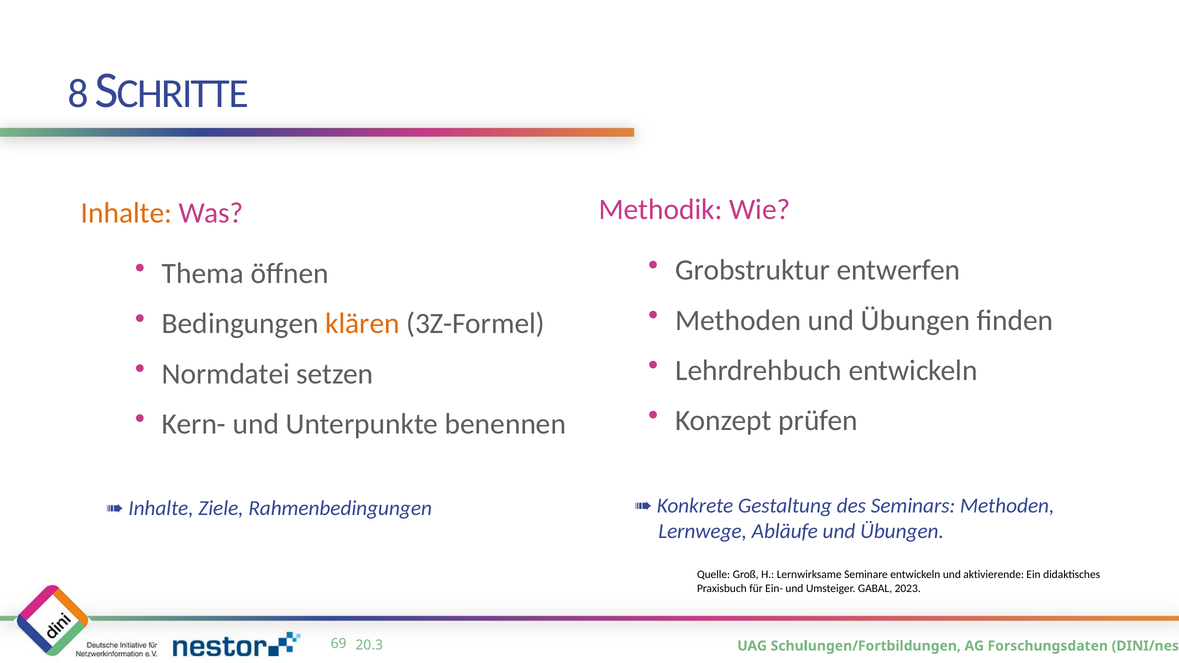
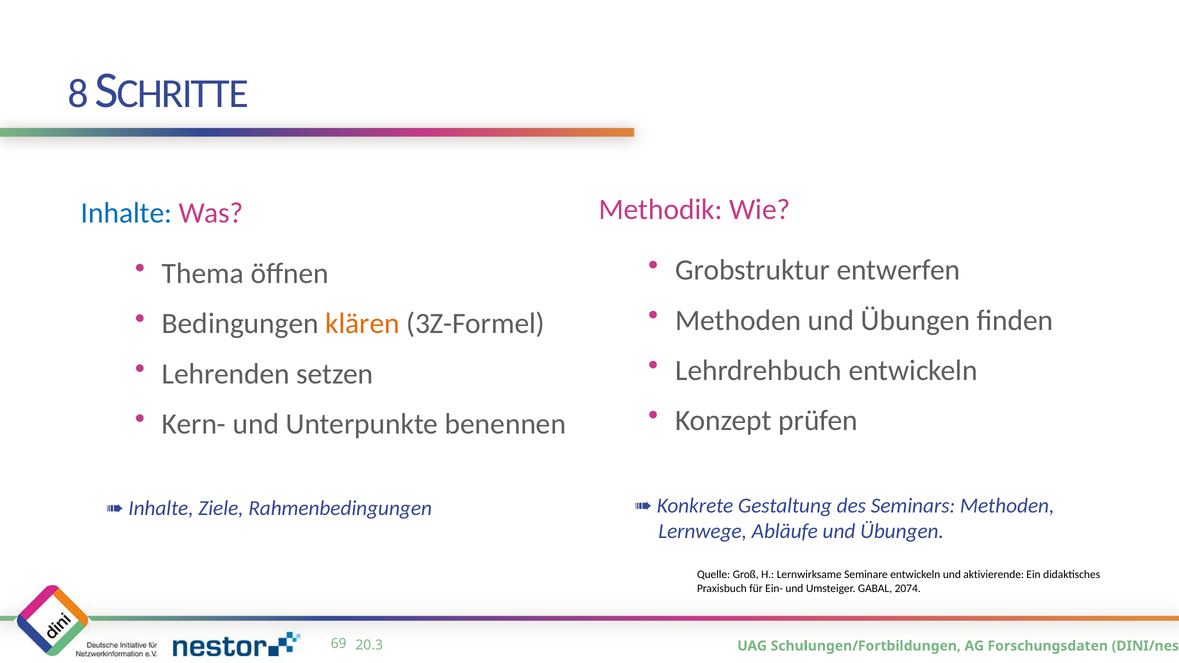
Inhalte colour: orange -> blue
Normdatei: Normdatei -> Lehrenden
2023: 2023 -> 2074
